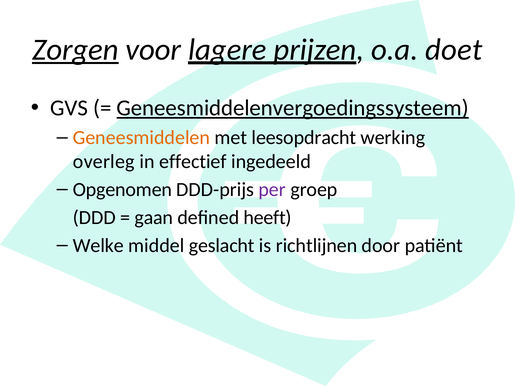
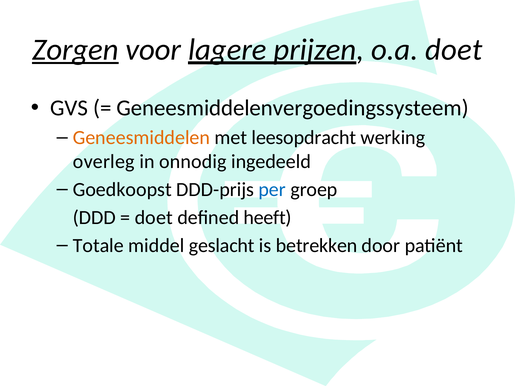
Geneesmiddelenvergoedingssysteem underline: present -> none
effectief: effectief -> onnodig
Opgenomen: Opgenomen -> Goedkoopst
per colour: purple -> blue
gaan at (154, 218): gaan -> doet
Welke: Welke -> Totale
richtlijnen: richtlijnen -> betrekken
